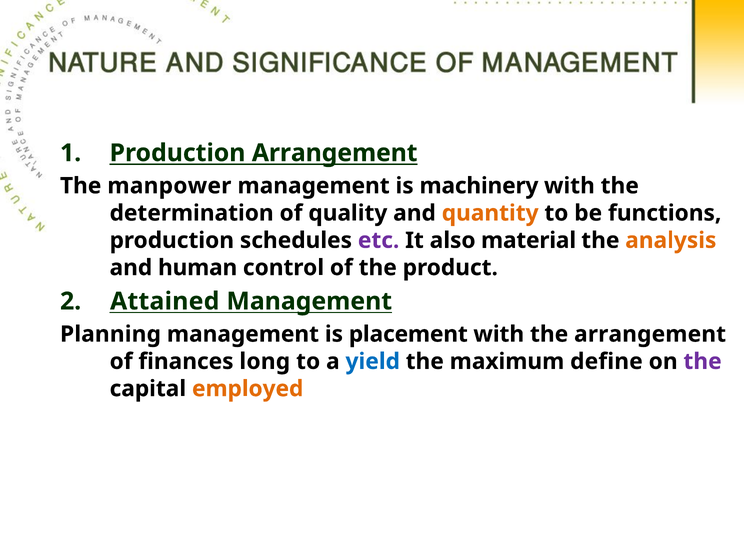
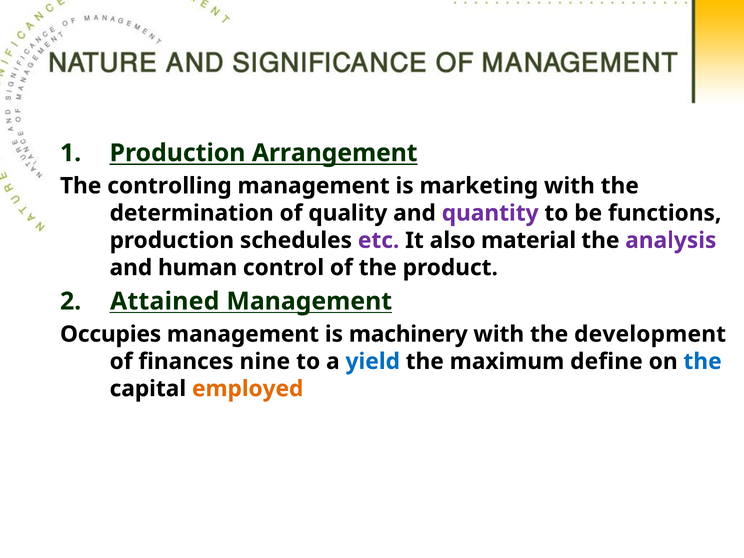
manpower: manpower -> controlling
machinery: machinery -> marketing
quantity colour: orange -> purple
analysis colour: orange -> purple
Planning: Planning -> Occupies
placement: placement -> machinery
the arrangement: arrangement -> development
long: long -> nine
the at (703, 361) colour: purple -> blue
